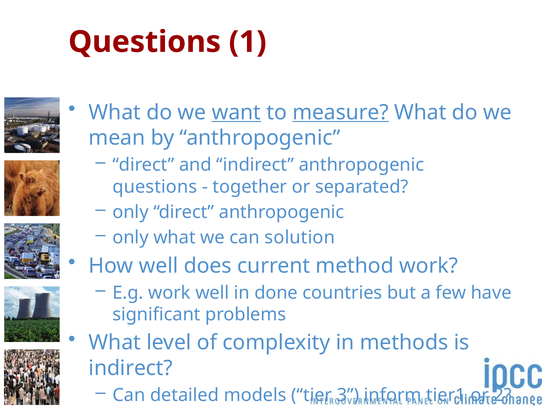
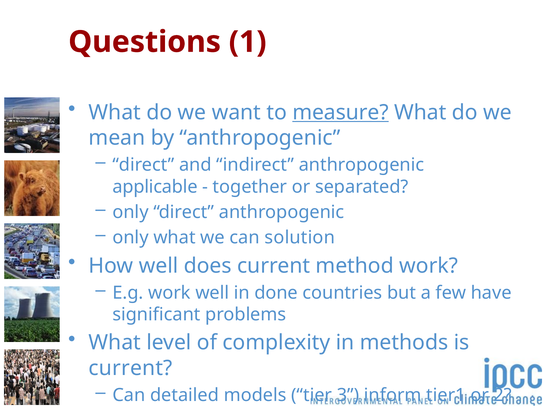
want underline: present -> none
questions at (155, 187): questions -> applicable
indirect at (131, 368): indirect -> current
